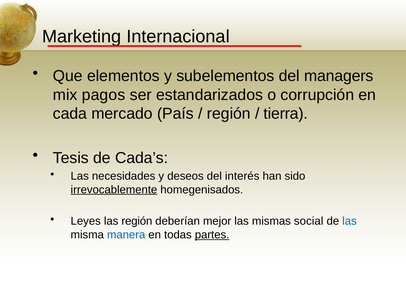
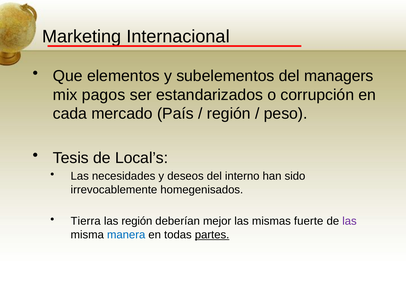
tierra: tierra -> peso
Cada’s: Cada’s -> Local’s
interés: interés -> interno
irrevocablemente underline: present -> none
Leyes: Leyes -> Tierra
social: social -> fuerte
las at (350, 222) colour: blue -> purple
